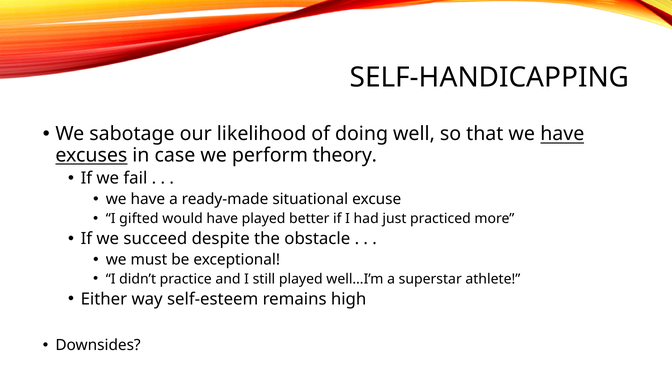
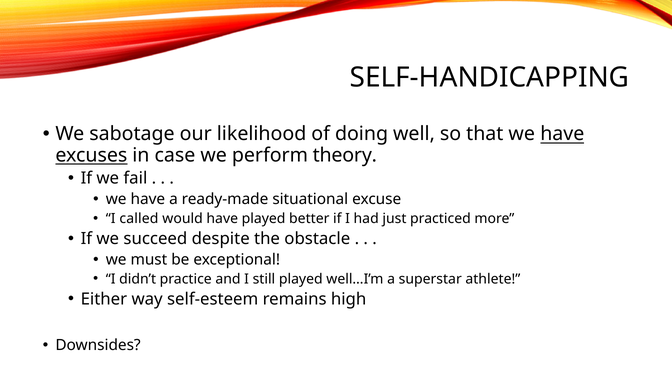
gifted: gifted -> called
